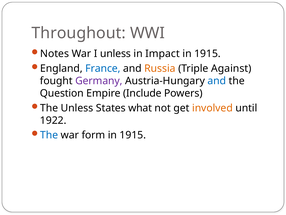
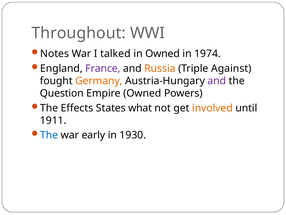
I unless: unless -> talked
in Impact: Impact -> Owned
1915 at (207, 54): 1915 -> 1974
France colour: blue -> purple
Germany colour: purple -> orange
and at (217, 81) colour: blue -> purple
Empire Include: Include -> Owned
The Unless: Unless -> Effects
1922: 1922 -> 1911
form: form -> early
1915 at (133, 135): 1915 -> 1930
